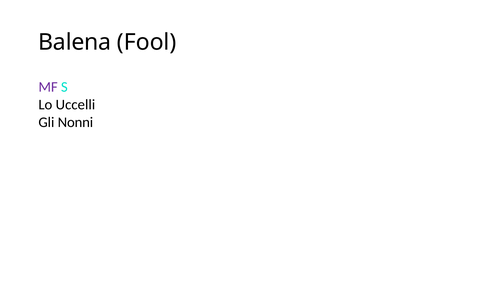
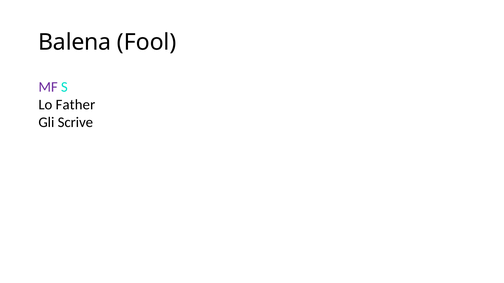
Uccelli: Uccelli -> Father
Nonni: Nonni -> Scrive
